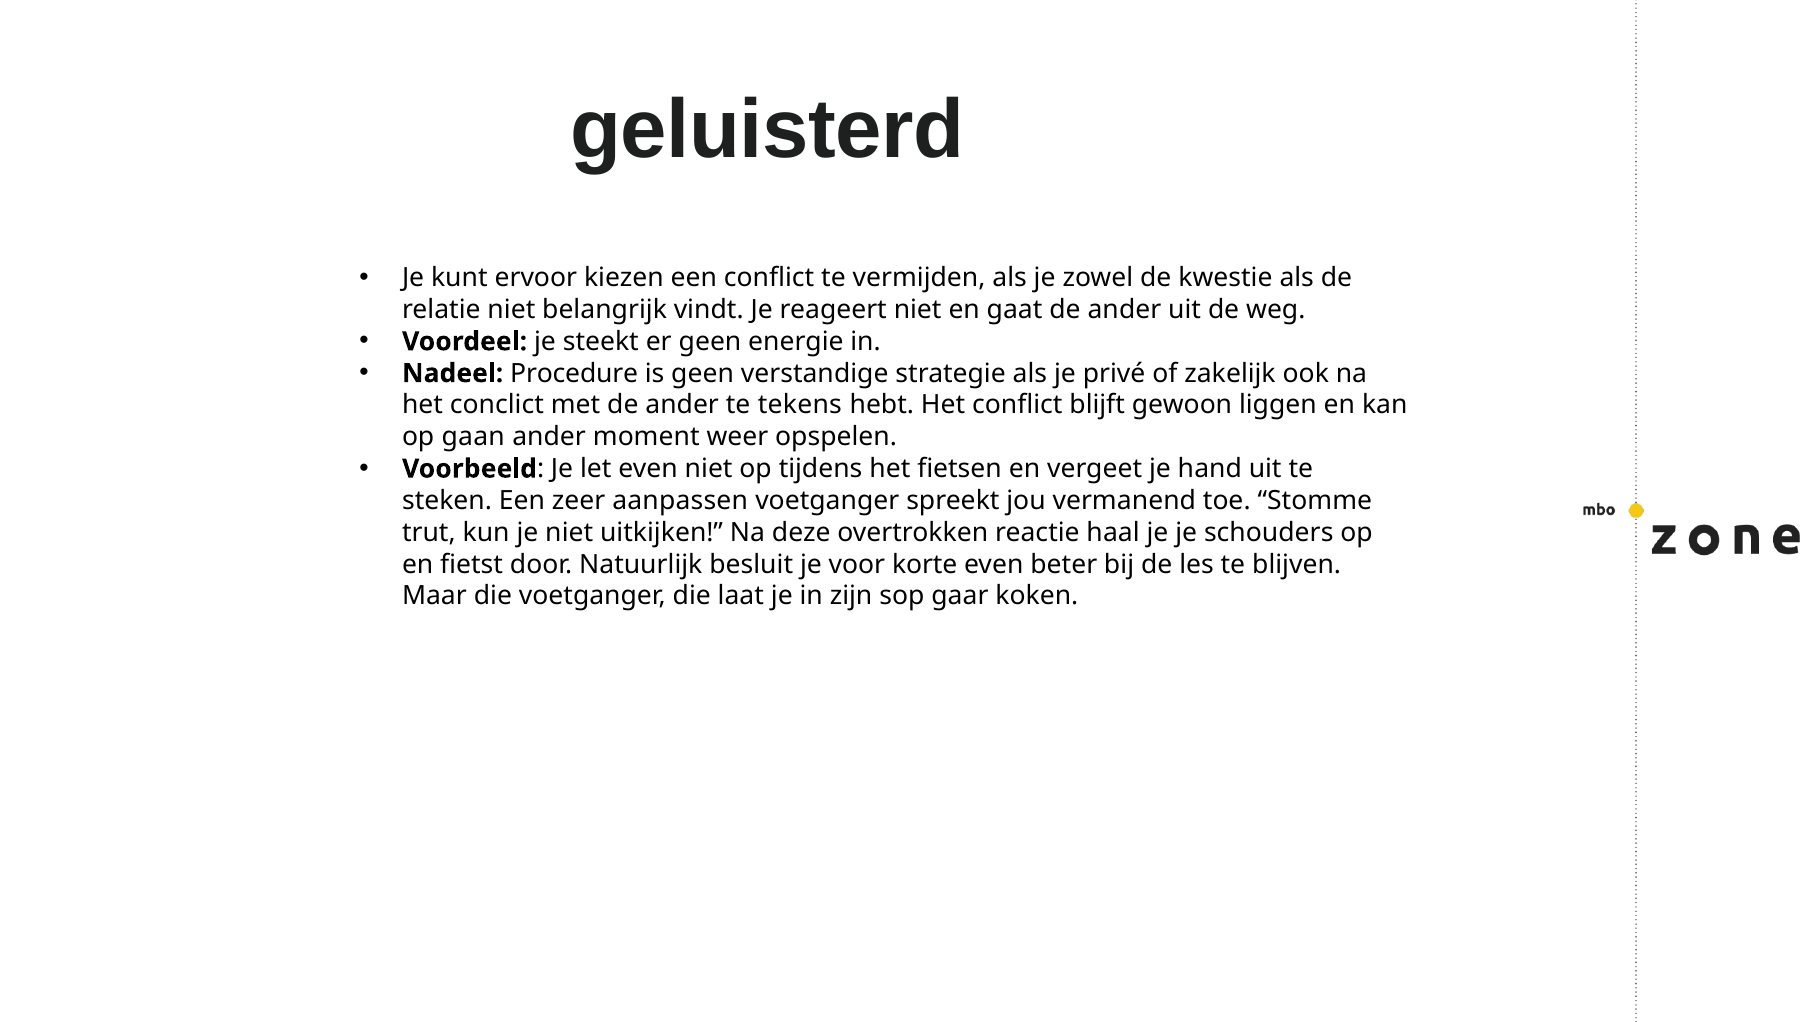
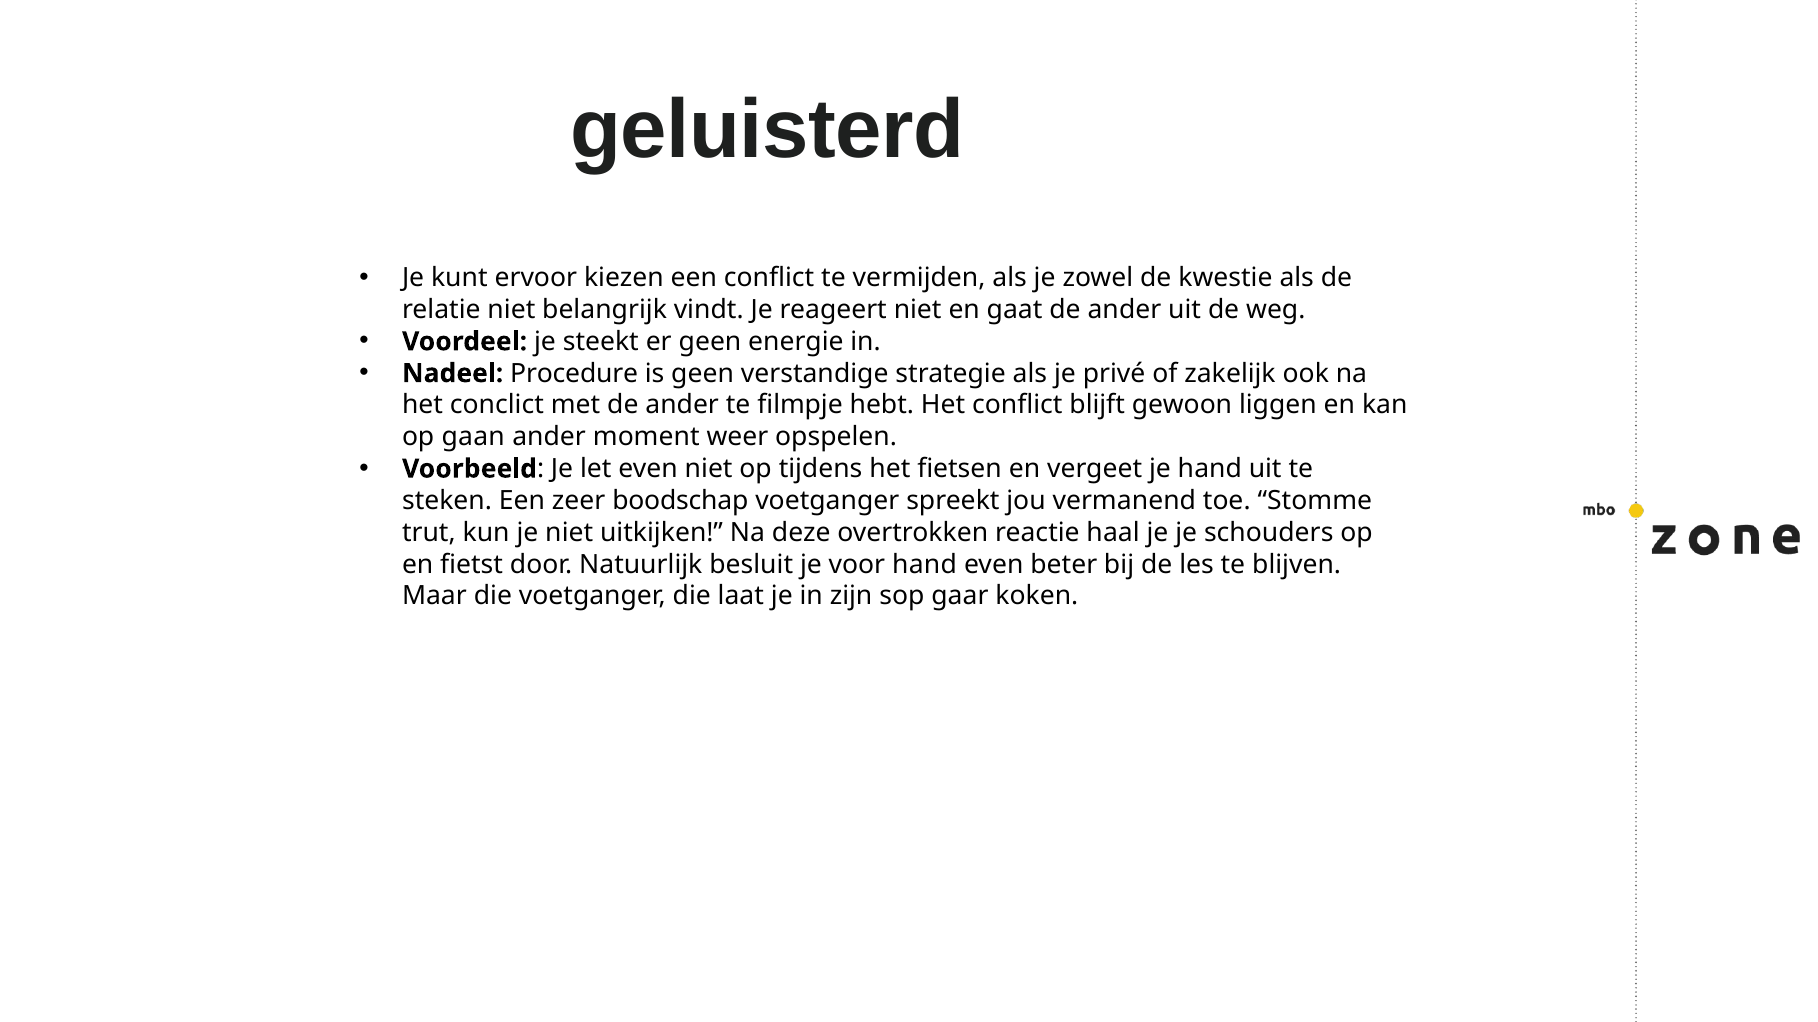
tekens: tekens -> filmpje
aanpassen: aanpassen -> boodschap
voor korte: korte -> hand
